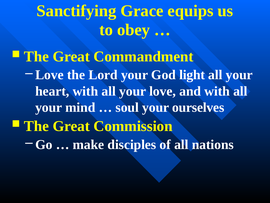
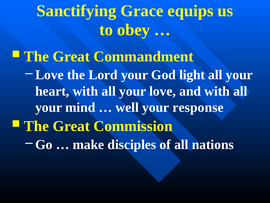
soul: soul -> well
ourselves: ourselves -> response
